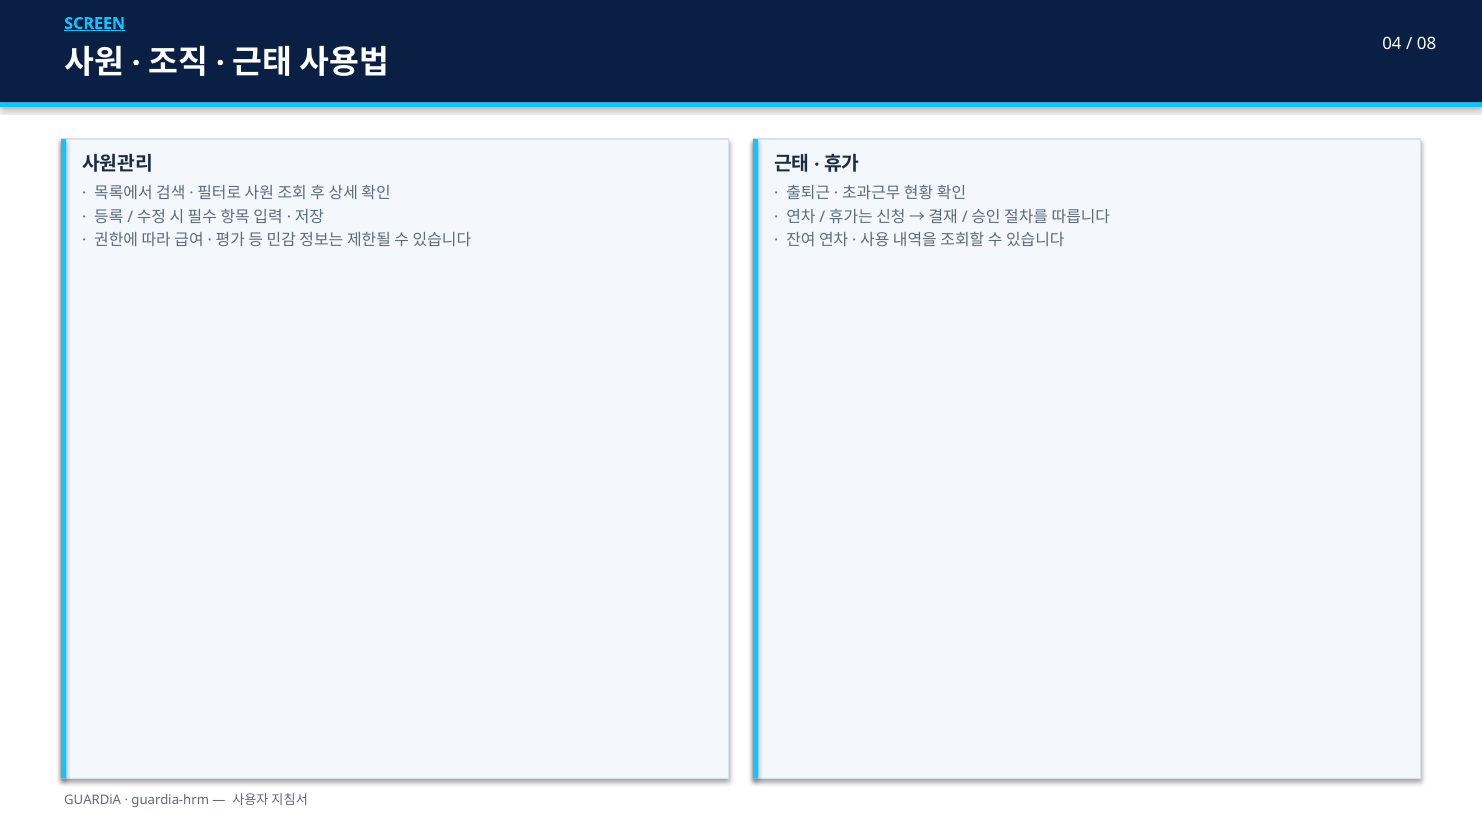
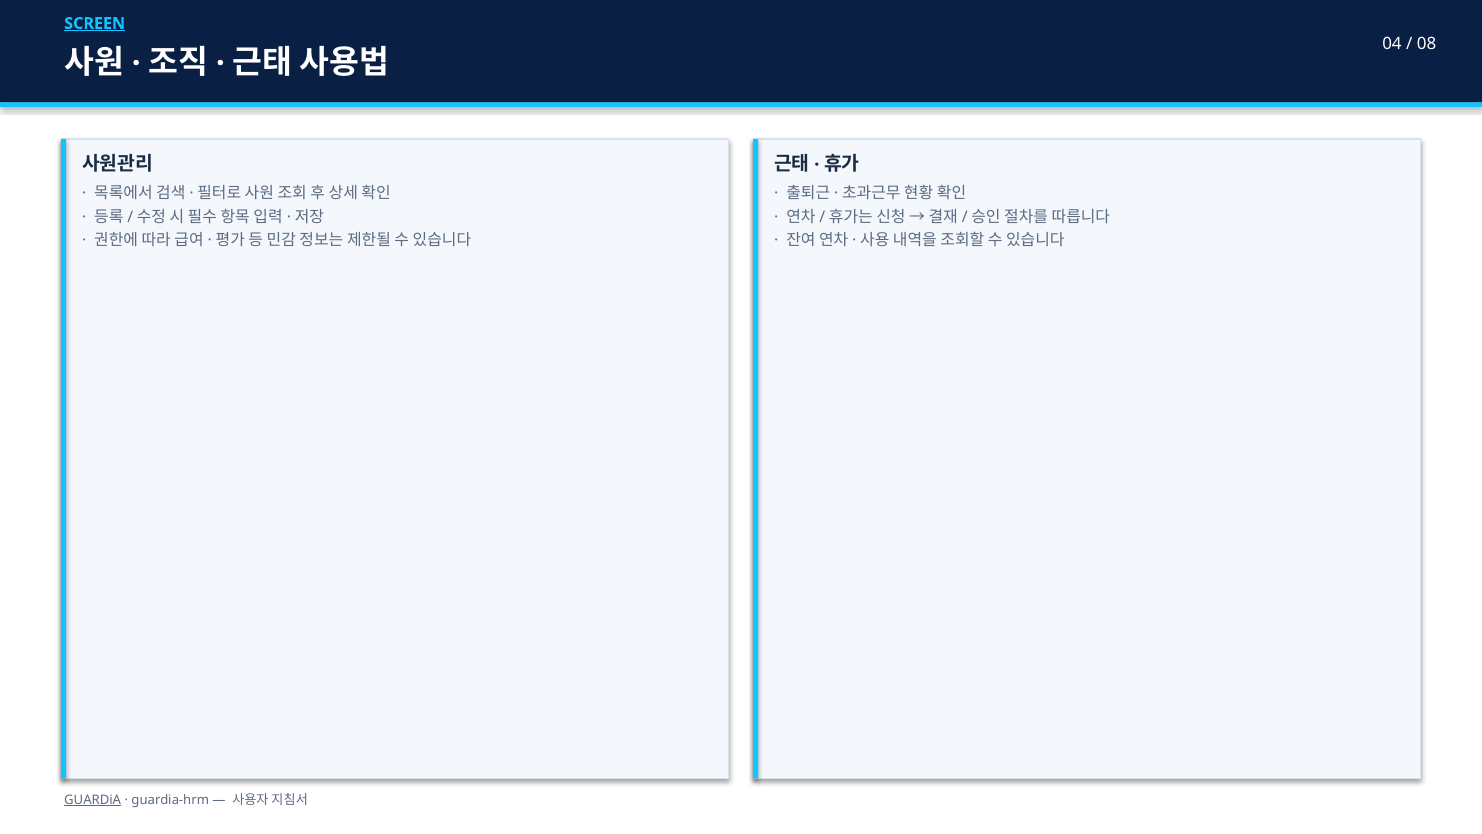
GUARDiA underline: none -> present
